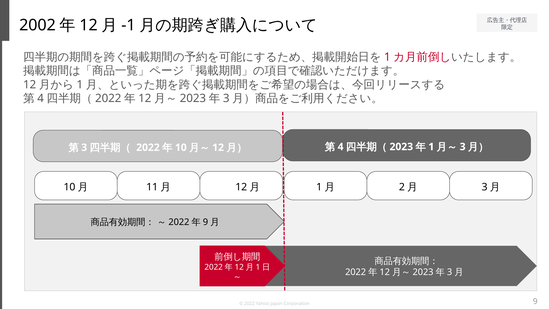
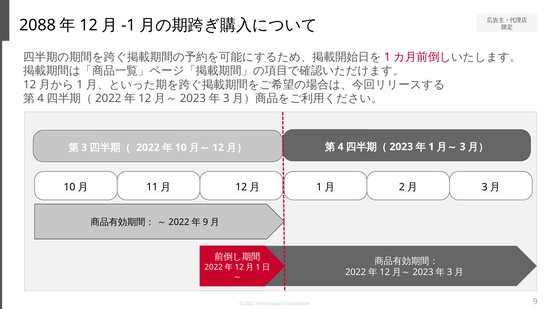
2002: 2002 -> 2088
